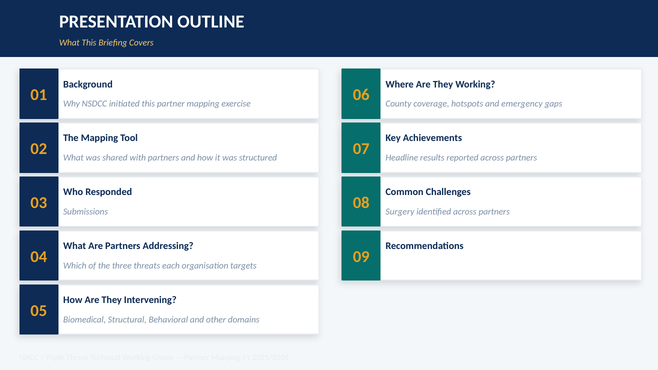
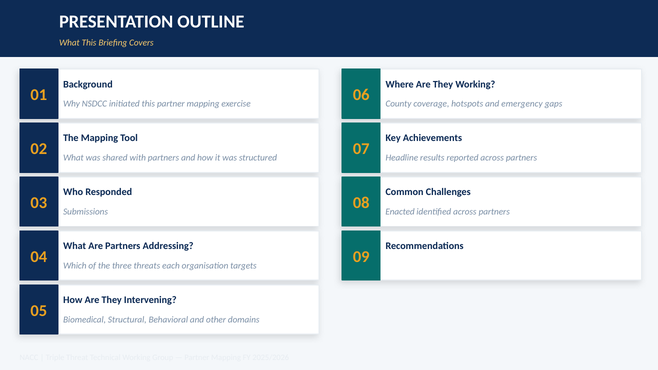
Surgery: Surgery -> Enacted
